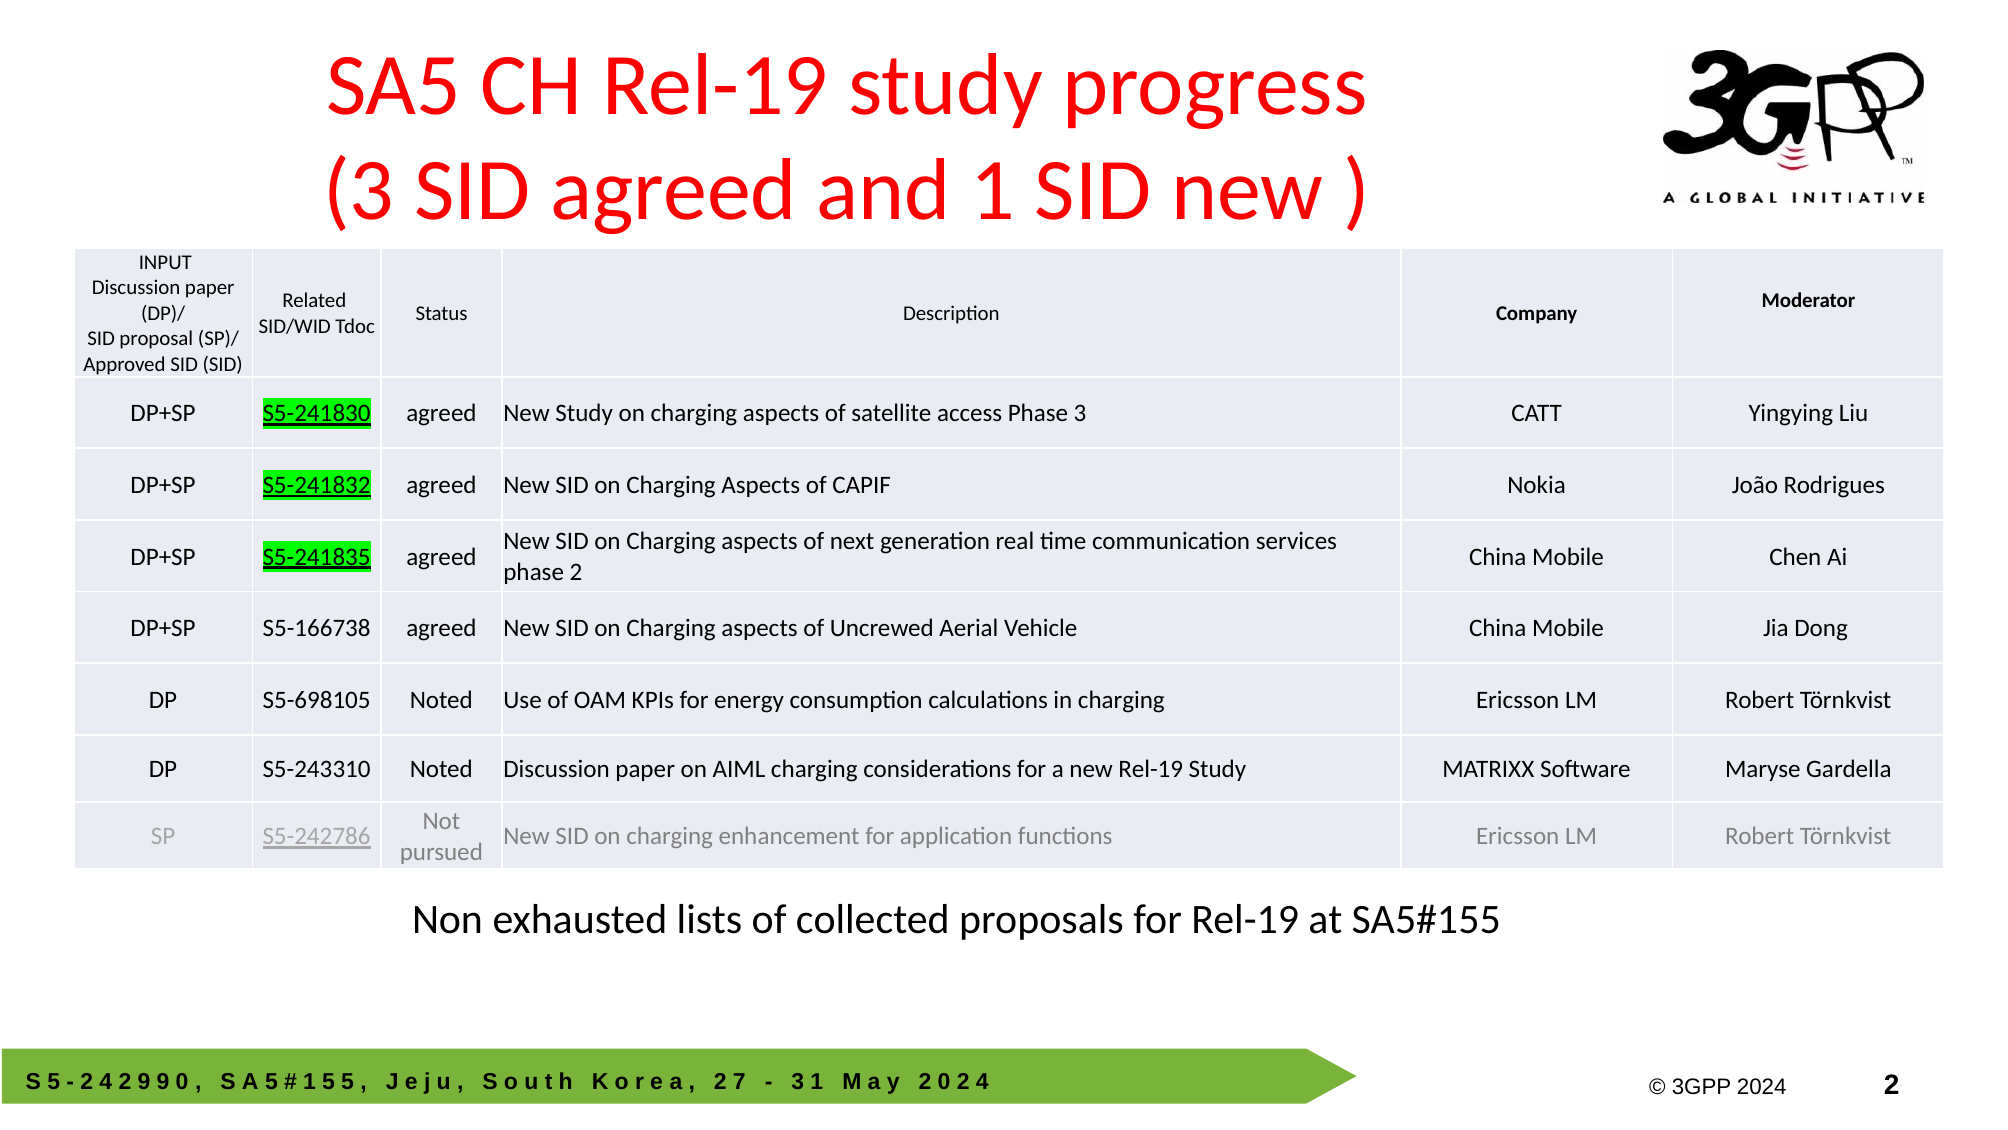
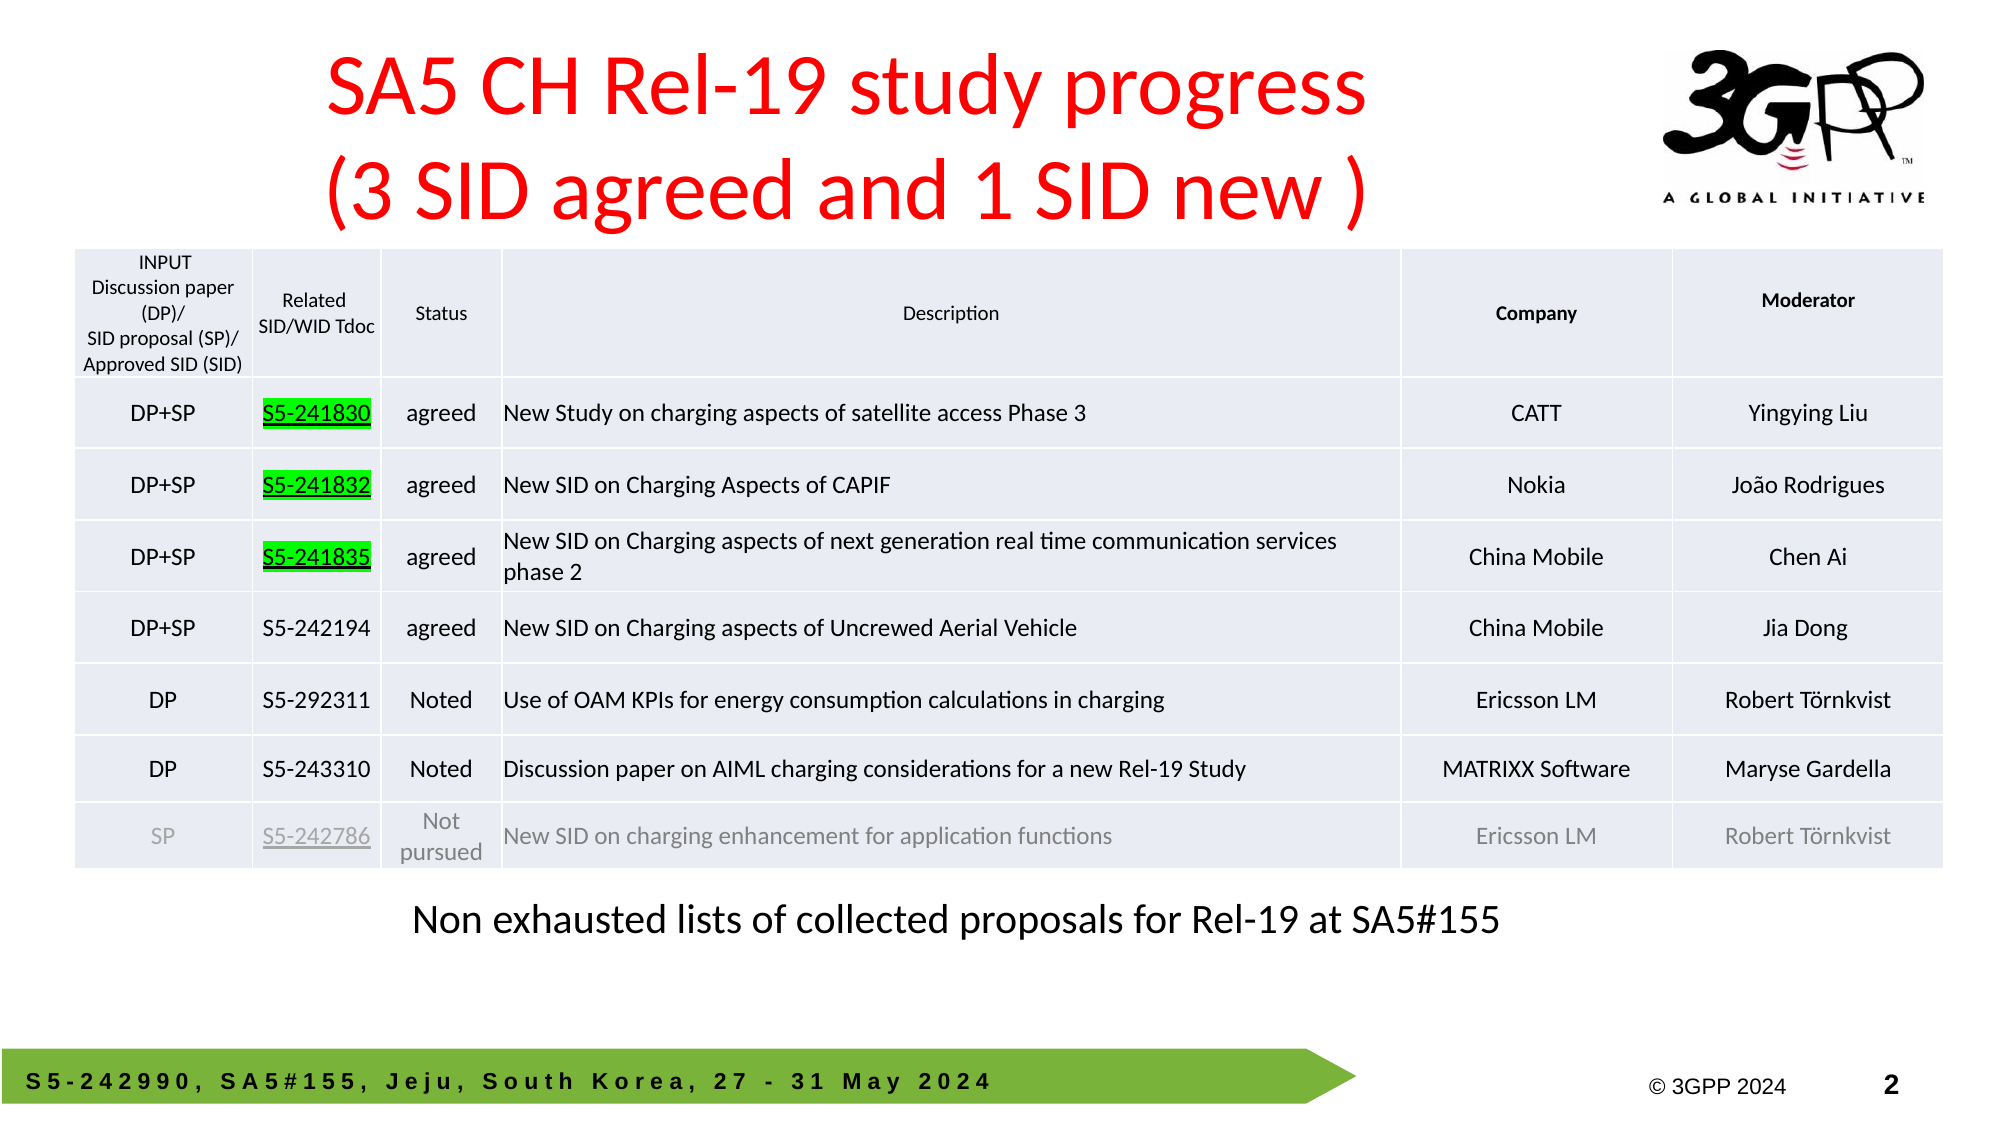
S5-166738: S5-166738 -> S5-242194
S5-698105: S5-698105 -> S5-292311
